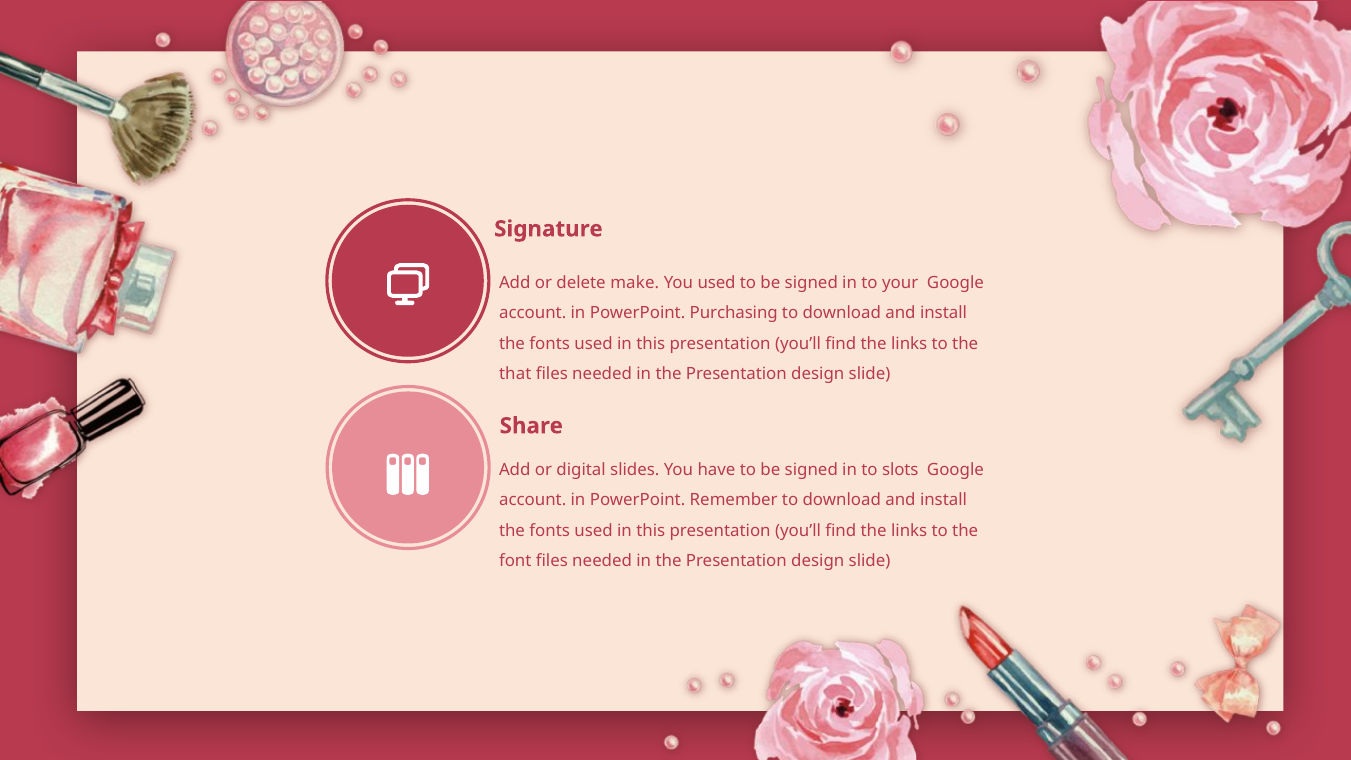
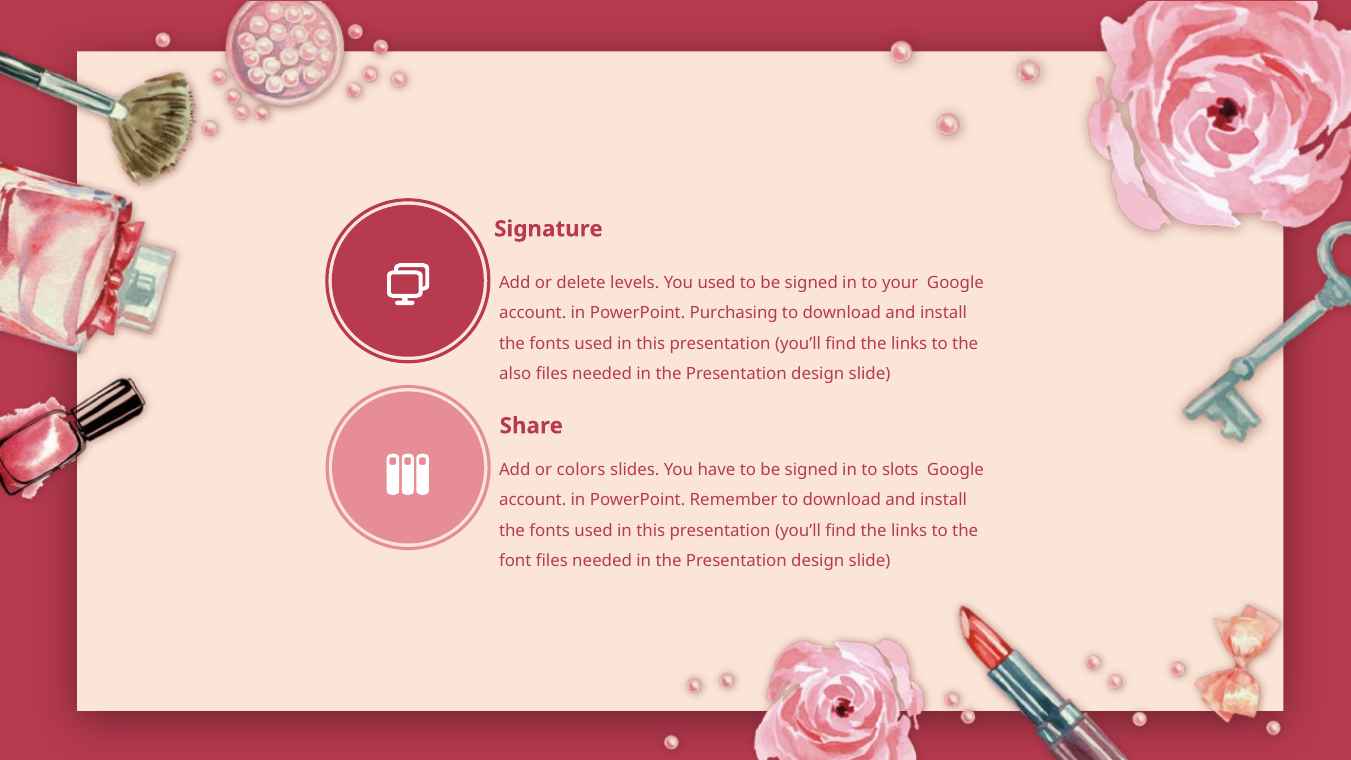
make: make -> levels
that: that -> also
digital: digital -> colors
